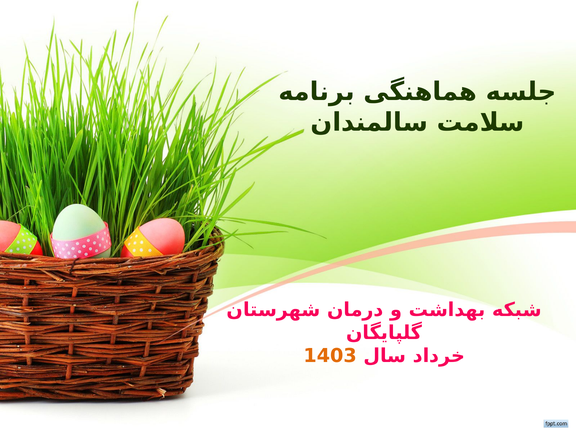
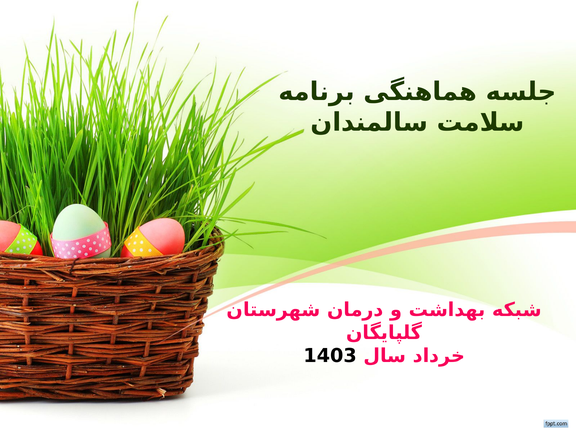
1403 colour: orange -> black
